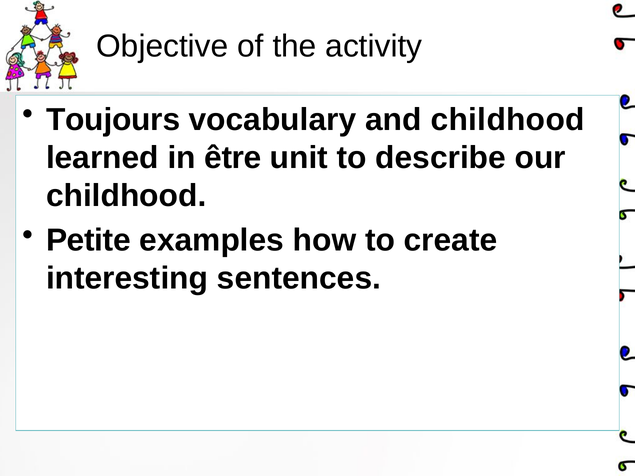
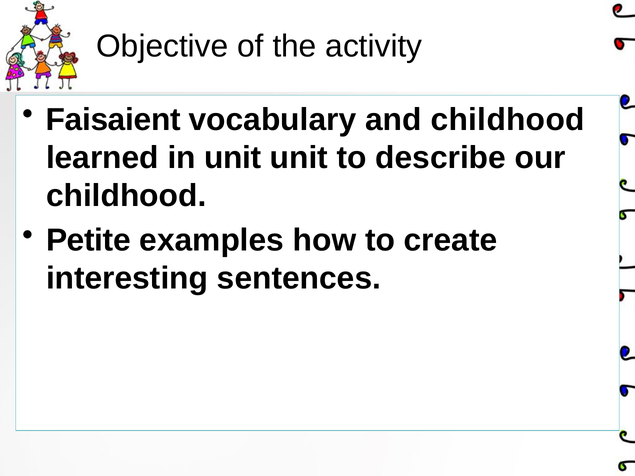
Toujours: Toujours -> Faisaient
in être: être -> unit
